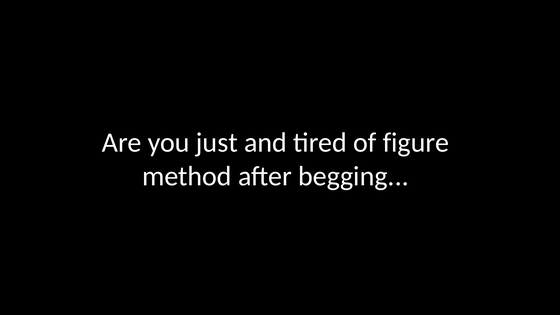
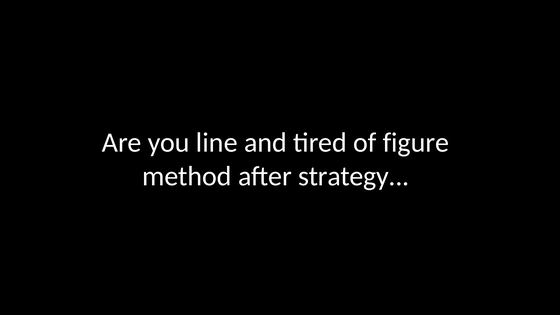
just: just -> line
begging: begging -> strategy
